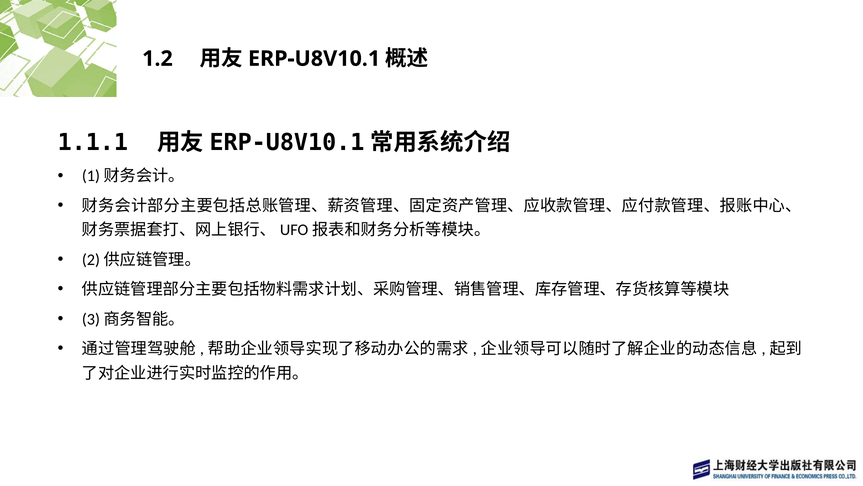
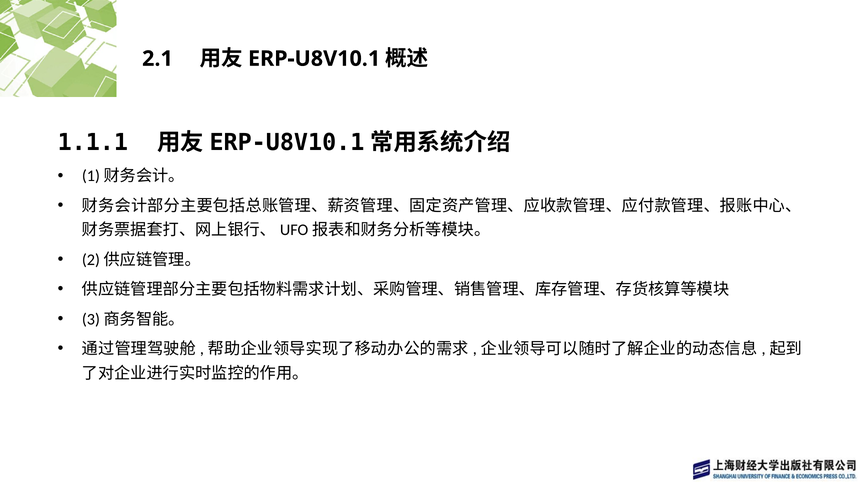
1.2: 1.2 -> 2.1
